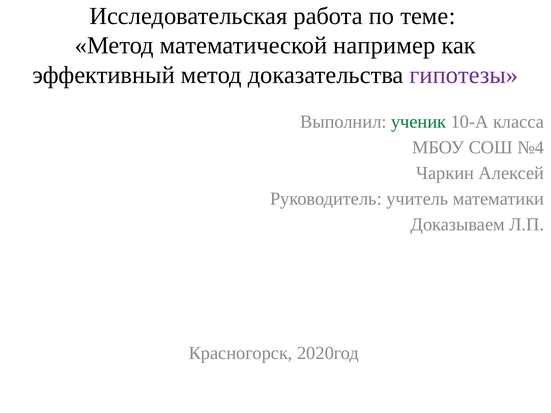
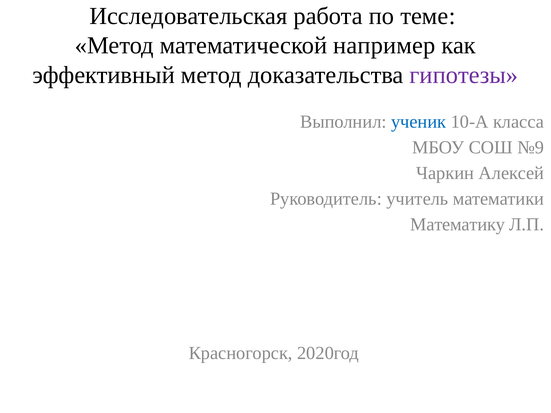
ученик colour: green -> blue
№4: №4 -> №9
Доказываем: Доказываем -> Математику
